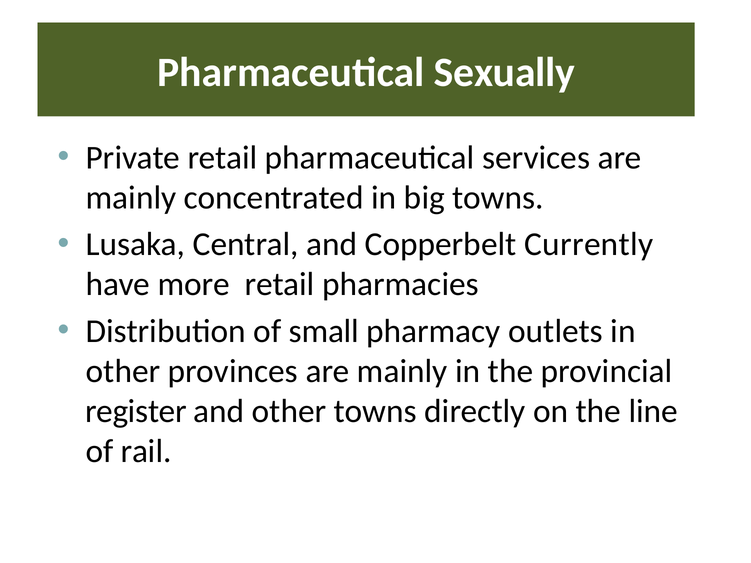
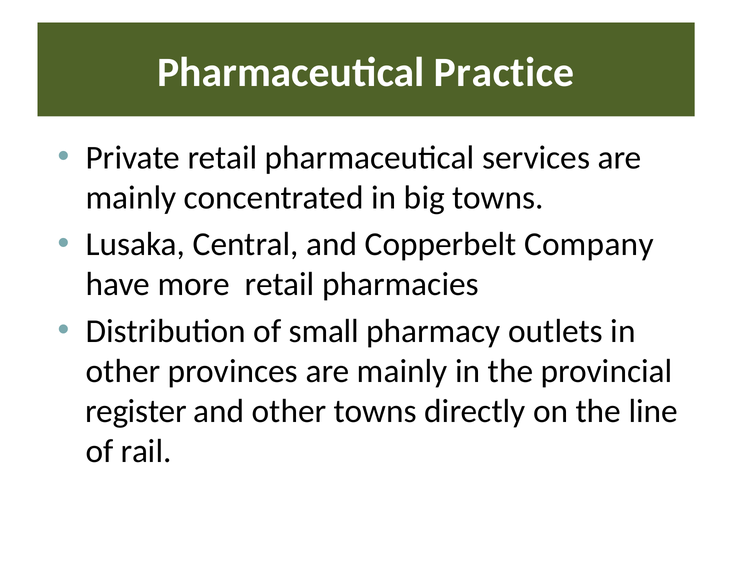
Sexually: Sexually -> Practice
Currently: Currently -> Company
